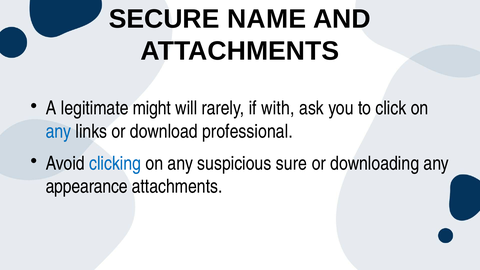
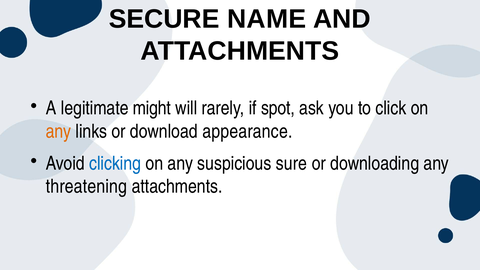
with: with -> spot
any at (59, 132) colour: blue -> orange
professional: professional -> appearance
appearance: appearance -> threatening
